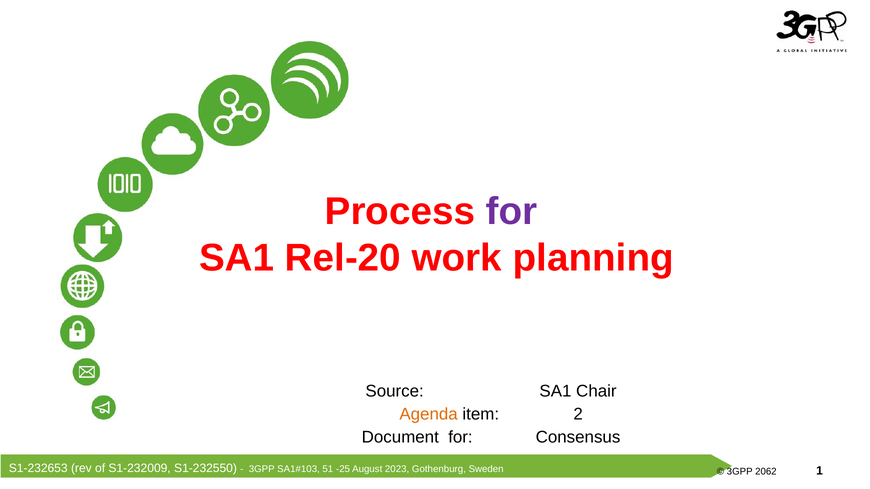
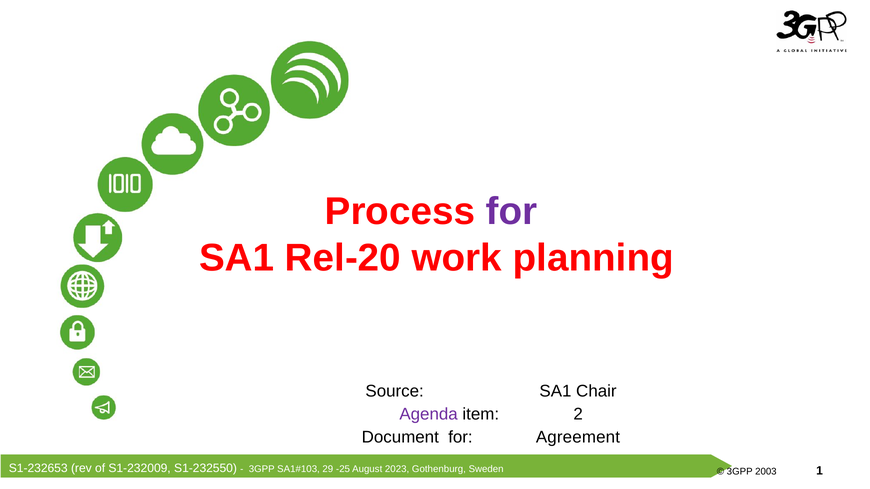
Agenda colour: orange -> purple
Consensus: Consensus -> Agreement
51: 51 -> 29
2062: 2062 -> 2003
